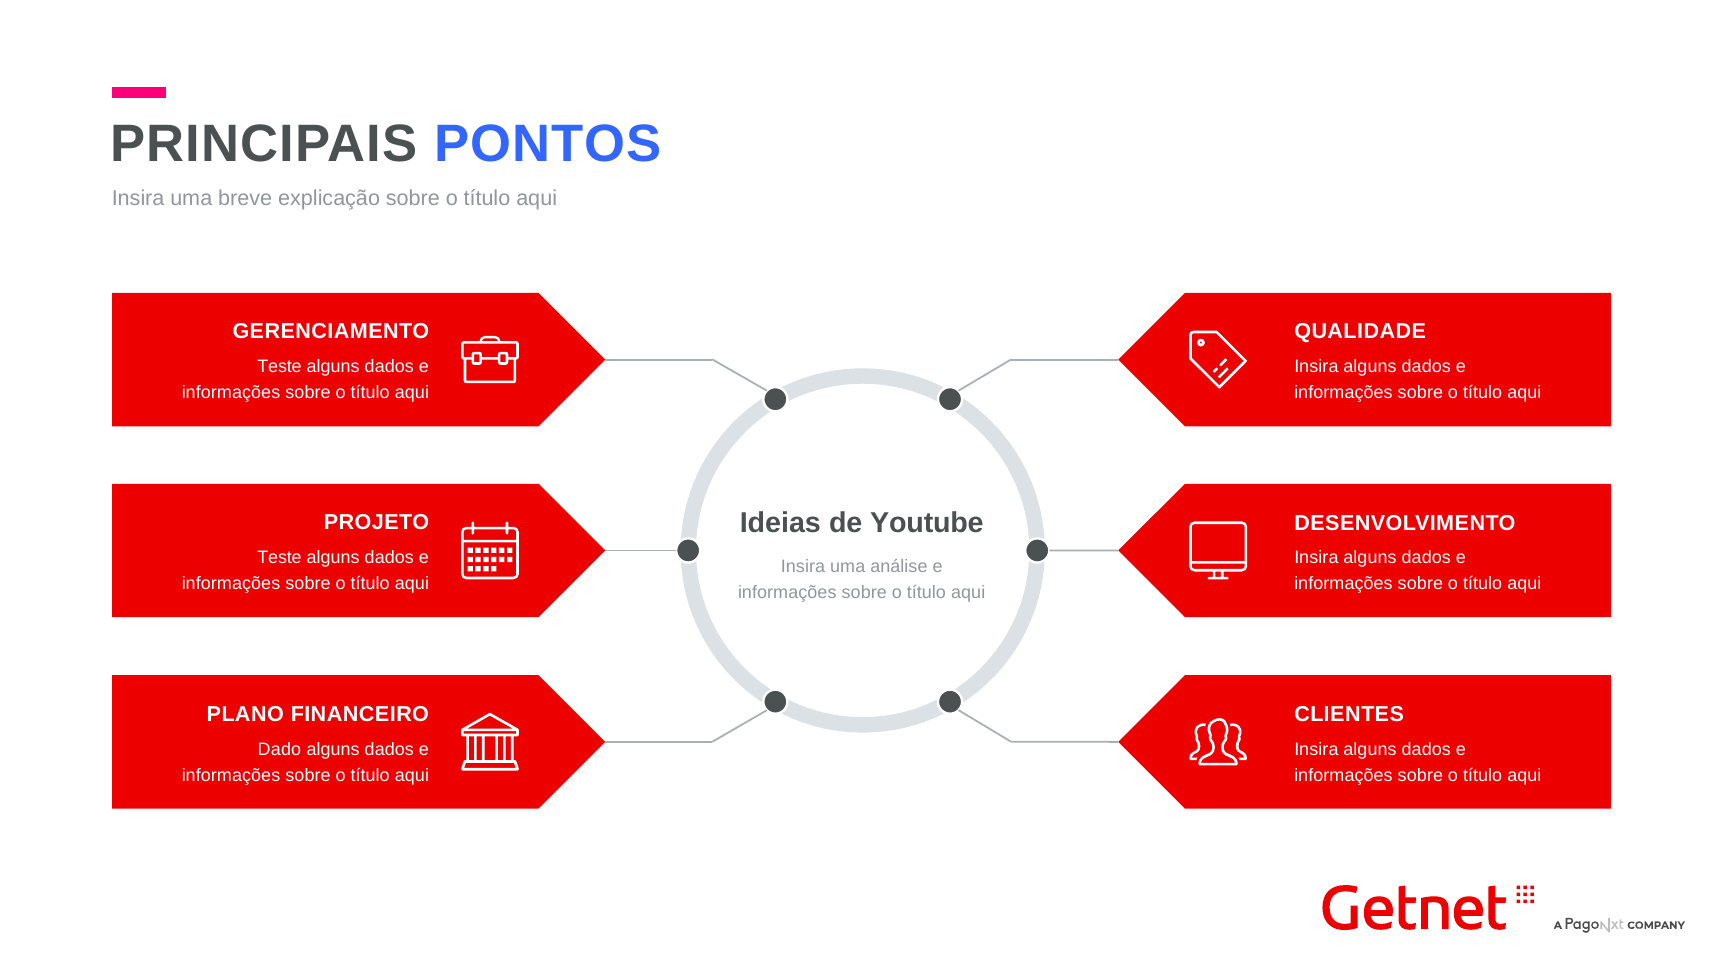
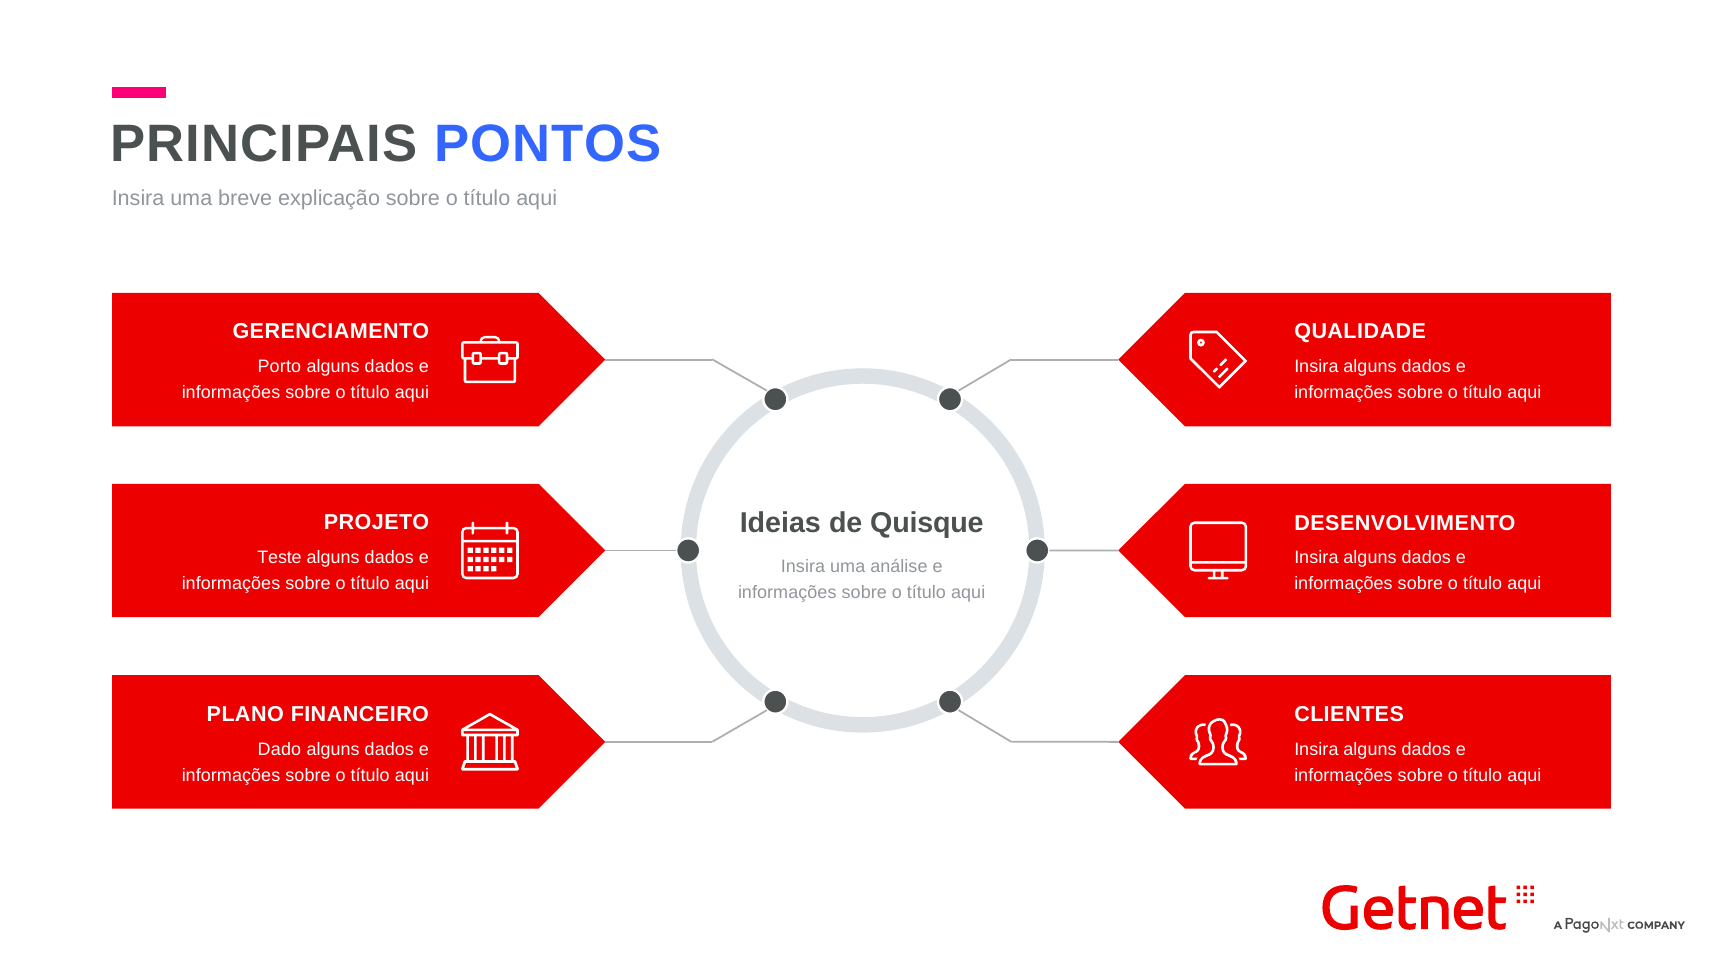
Teste at (280, 367): Teste -> Porto
Youtube: Youtube -> Quisque
